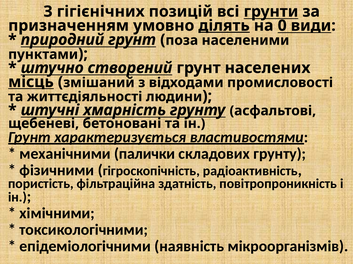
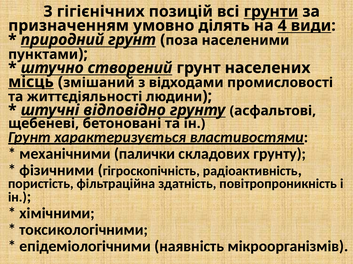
ділять underline: present -> none
0: 0 -> 4
хмарність: хмарність -> відповідно
